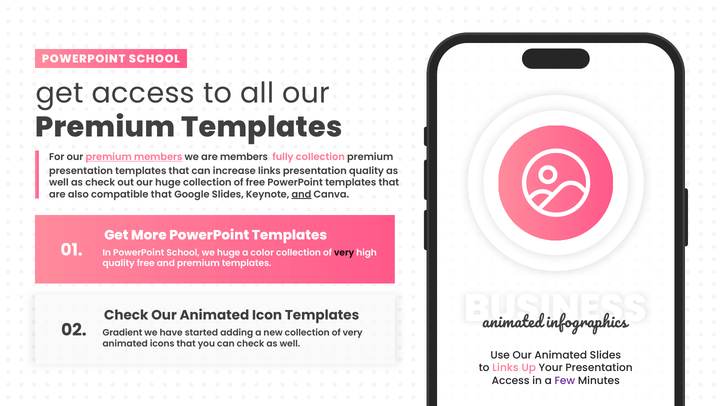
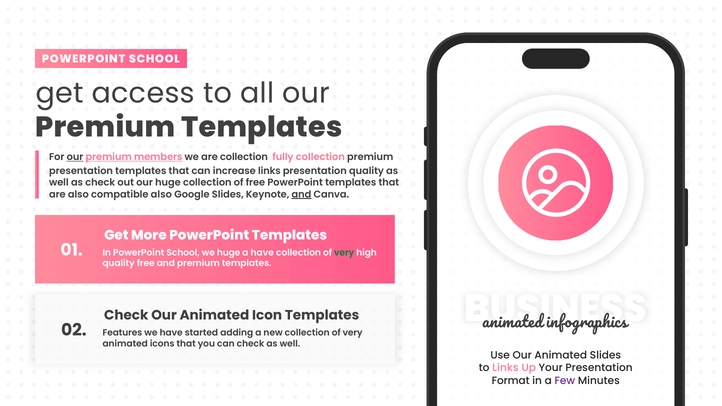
our at (75, 157) underline: none -> present
are members: members -> collection
compatible that: that -> also
a color: color -> have
very at (344, 253) colour: black -> green
Gradient: Gradient -> Features
Access at (511, 381): Access -> Format
